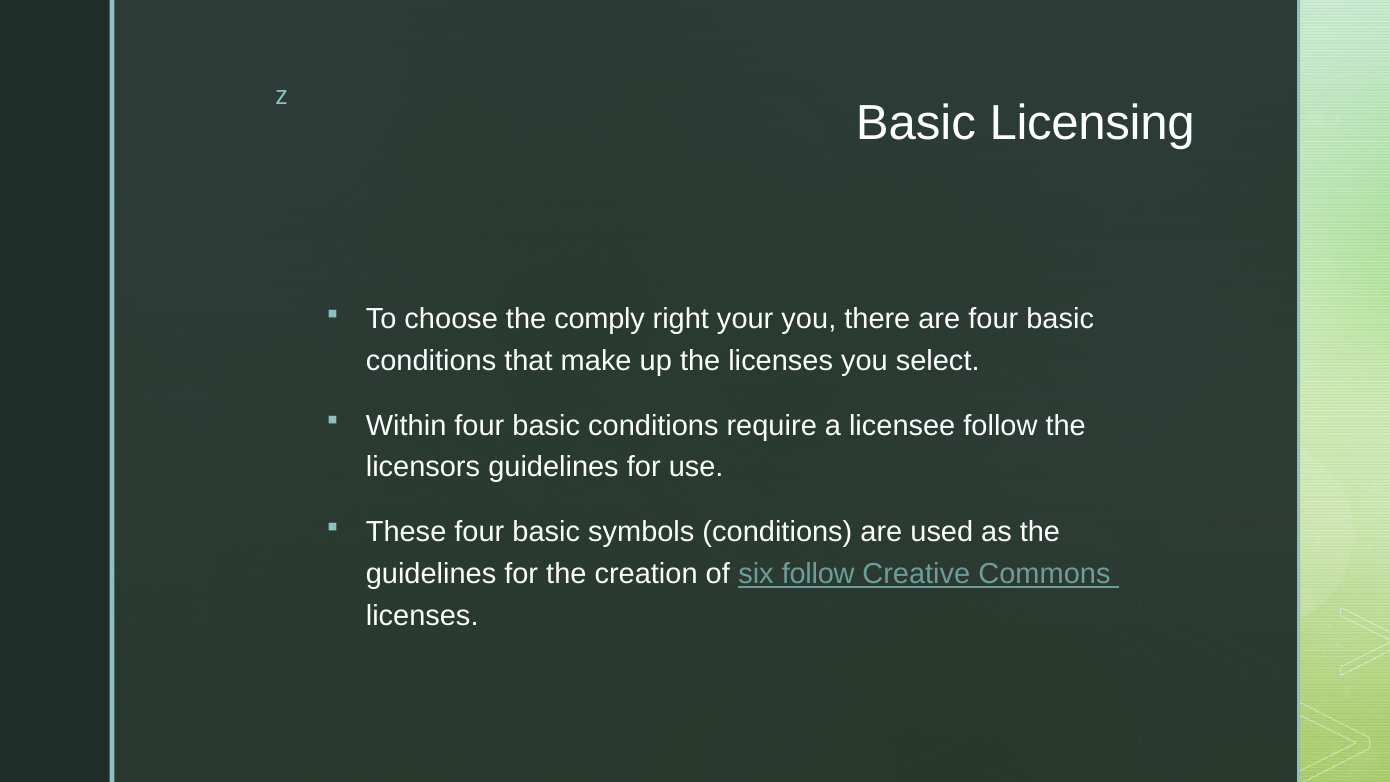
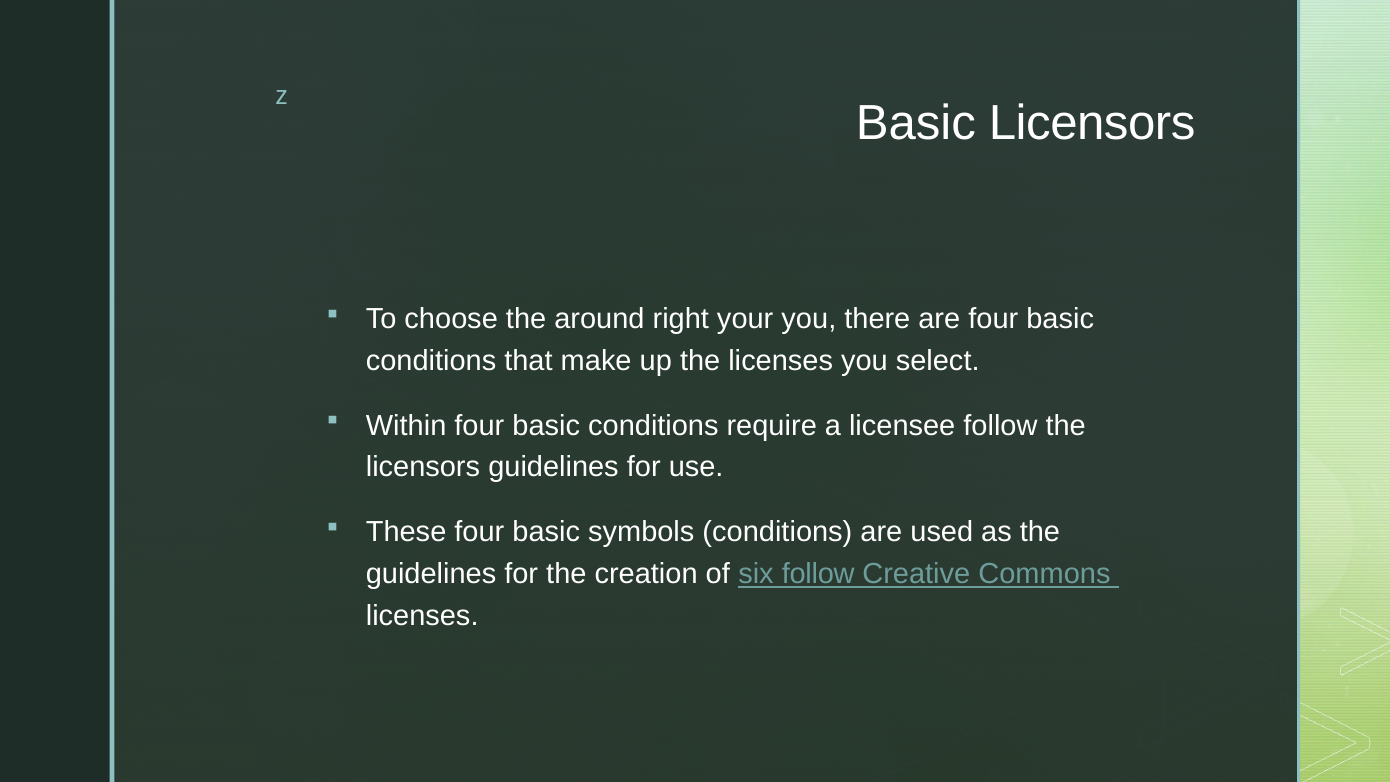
Basic Licensing: Licensing -> Licensors
comply: comply -> around
